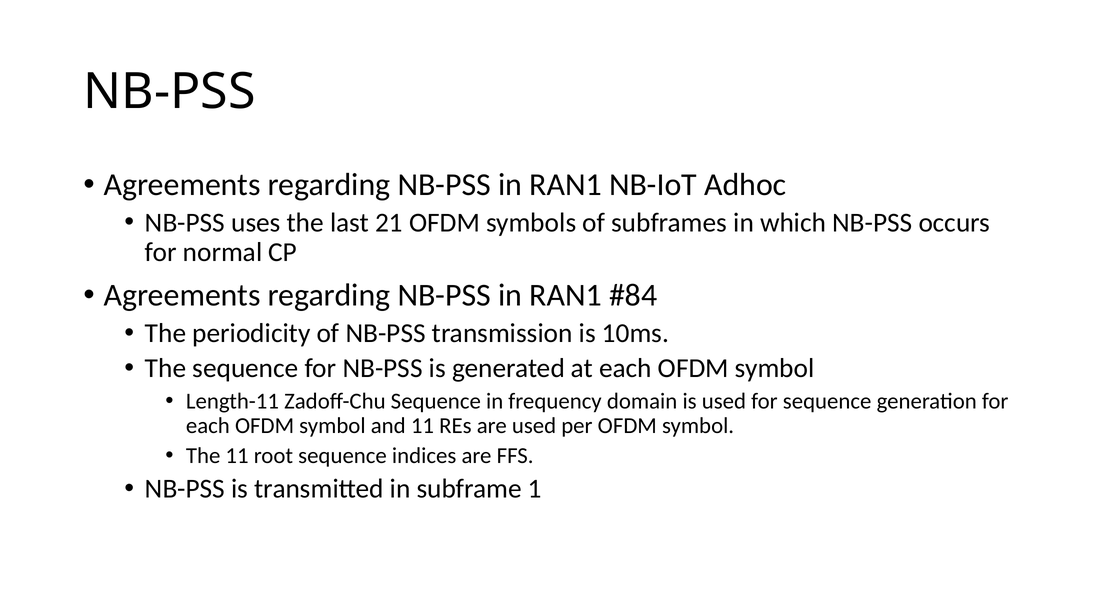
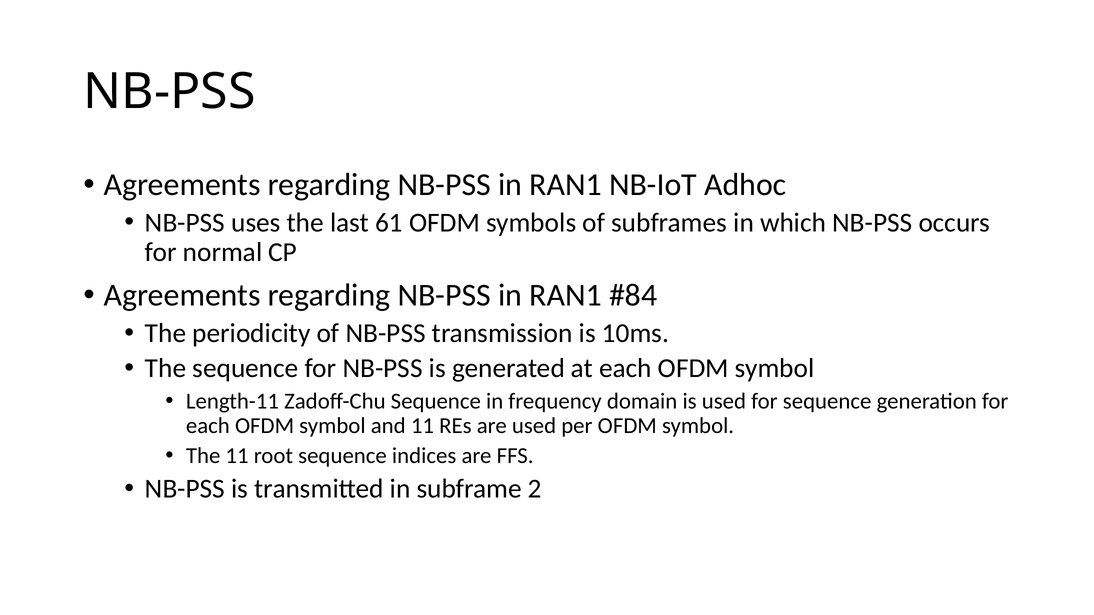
21: 21 -> 61
1: 1 -> 2
